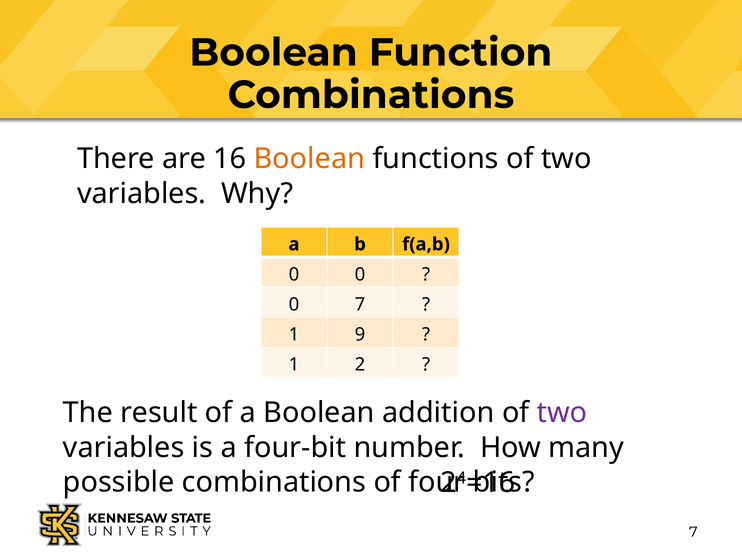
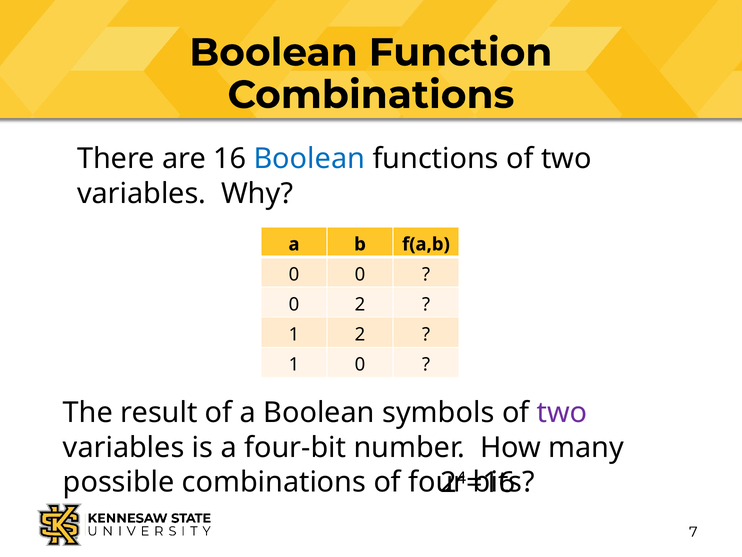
Boolean at (309, 159) colour: orange -> blue
0 7: 7 -> 2
1 9: 9 -> 2
1 2: 2 -> 0
addition: addition -> symbols
